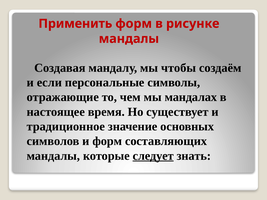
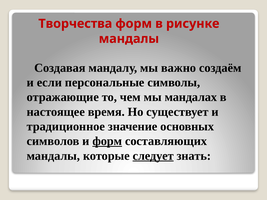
Применить: Применить -> Творчества
чтобы: чтобы -> важно
форм at (107, 141) underline: none -> present
